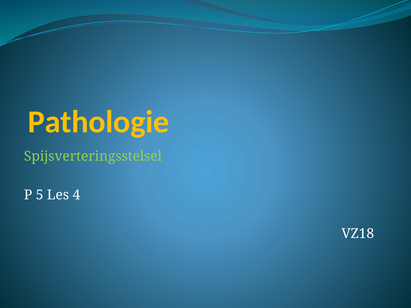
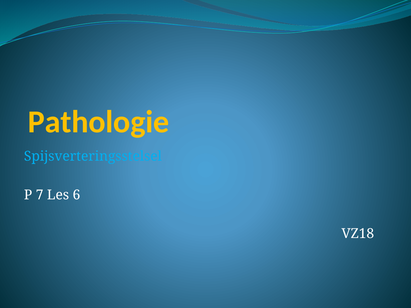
Spijsverteringsstelsel colour: light green -> light blue
5: 5 -> 7
4: 4 -> 6
